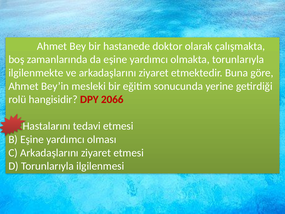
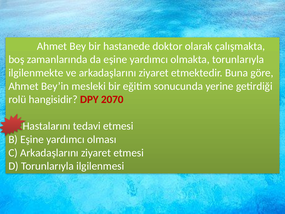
2066: 2066 -> 2070
